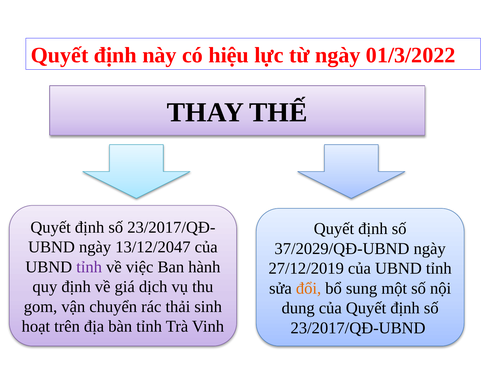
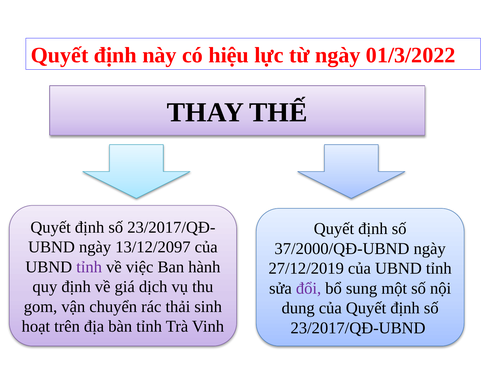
13/12/2047: 13/12/2047 -> 13/12/2097
37/2029/QĐ-UBND: 37/2029/QĐ-UBND -> 37/2000/QĐ-UBND
đổi colour: orange -> purple
